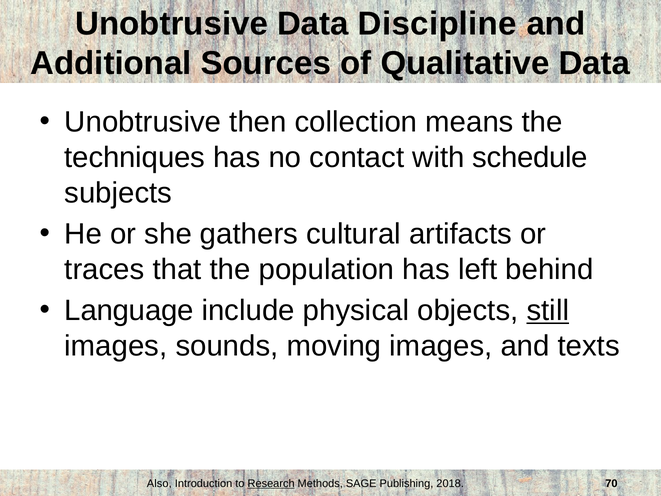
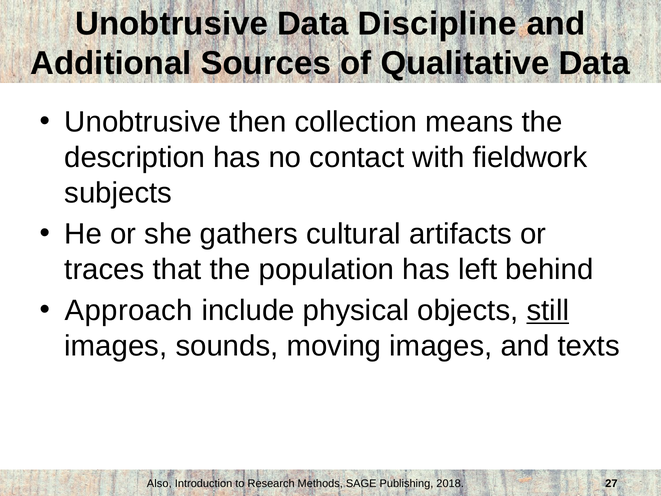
techniques: techniques -> description
schedule: schedule -> fieldwork
Language: Language -> Approach
Research underline: present -> none
70: 70 -> 27
